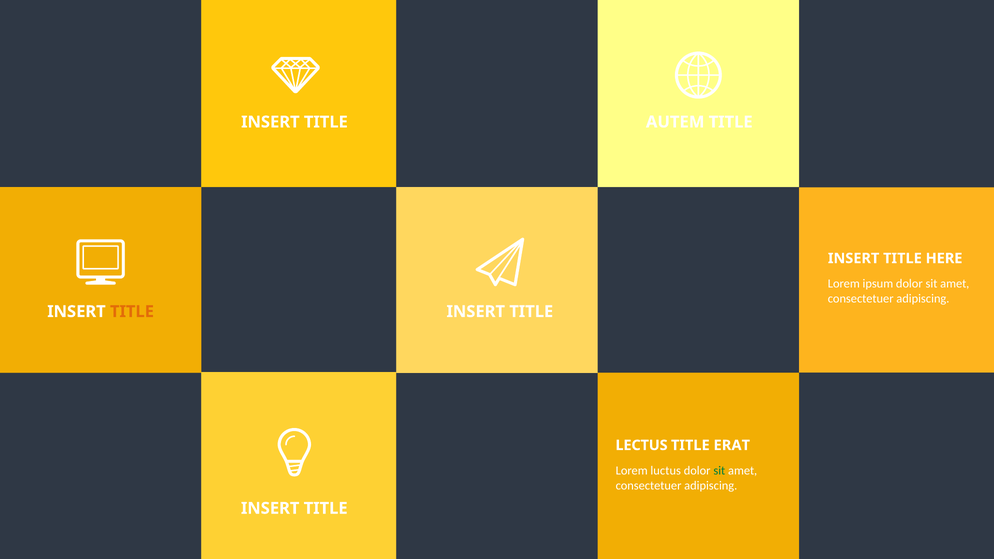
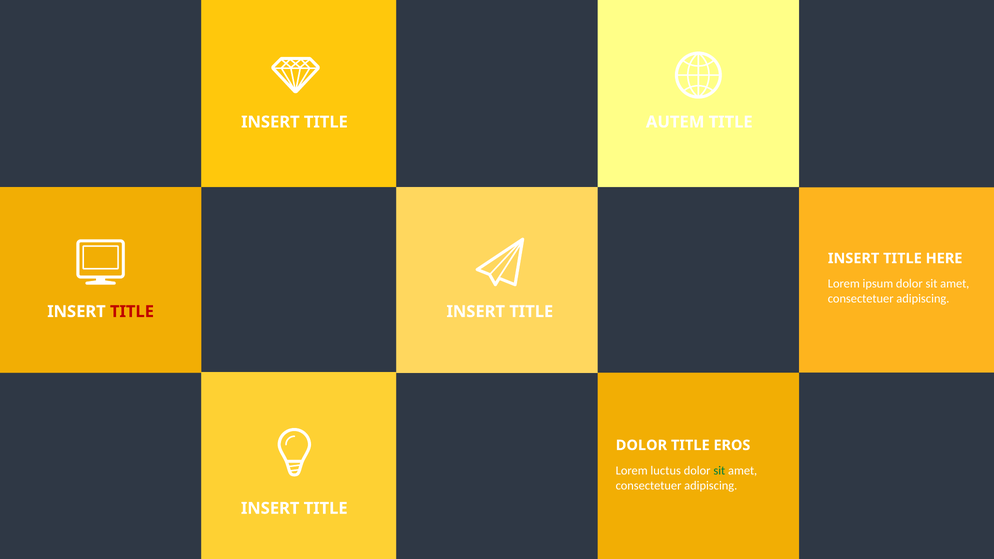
TITLE at (132, 312) colour: orange -> red
LECTUS at (642, 445): LECTUS -> DOLOR
ERAT: ERAT -> EROS
